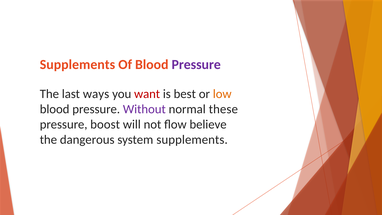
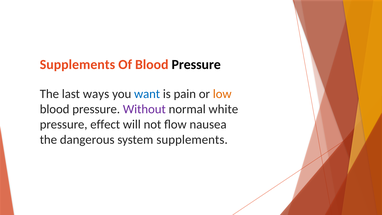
Pressure at (196, 64) colour: purple -> black
want colour: red -> blue
best: best -> pain
these: these -> white
boost: boost -> effect
believe: believe -> nausea
